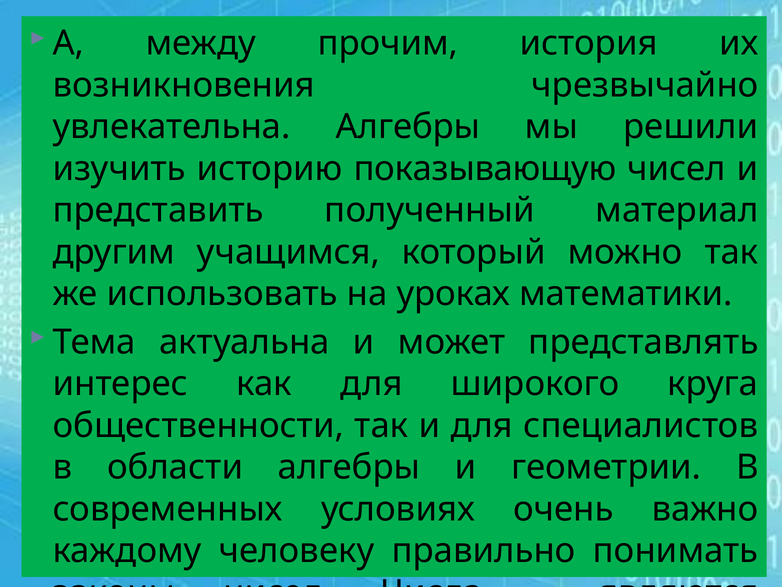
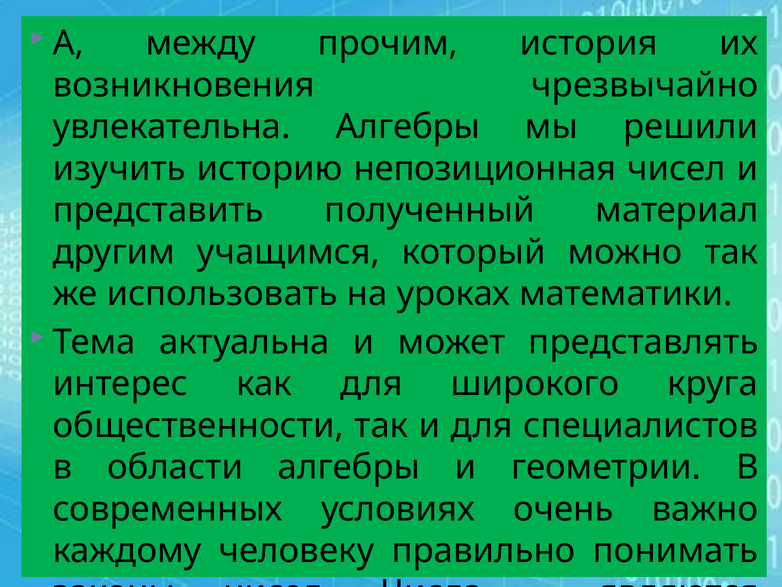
показывающую: показывающую -> непозиционная
